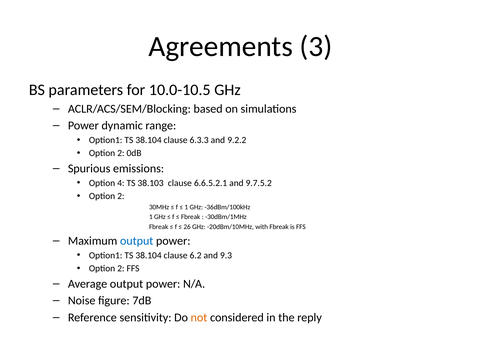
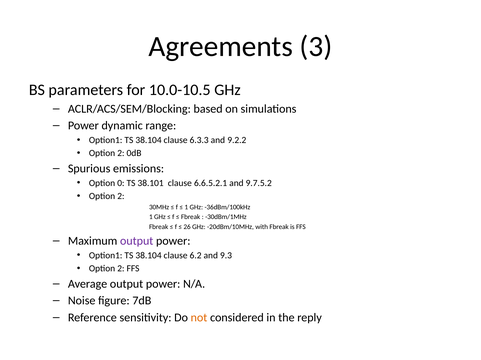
4: 4 -> 0
38.103: 38.103 -> 38.101
output at (137, 241) colour: blue -> purple
